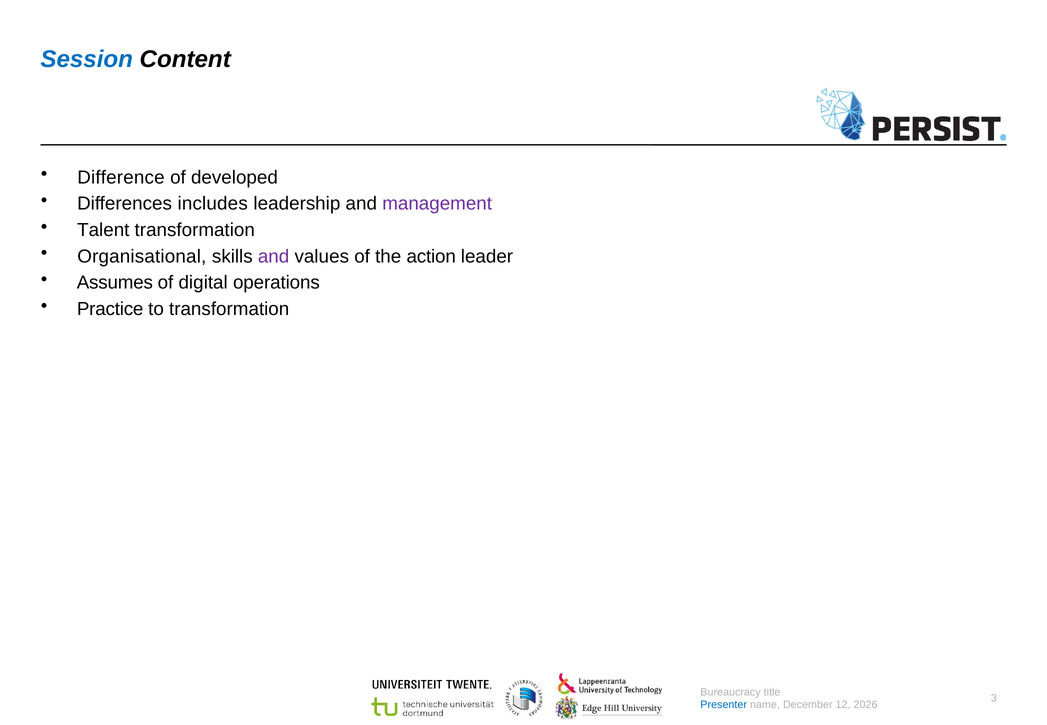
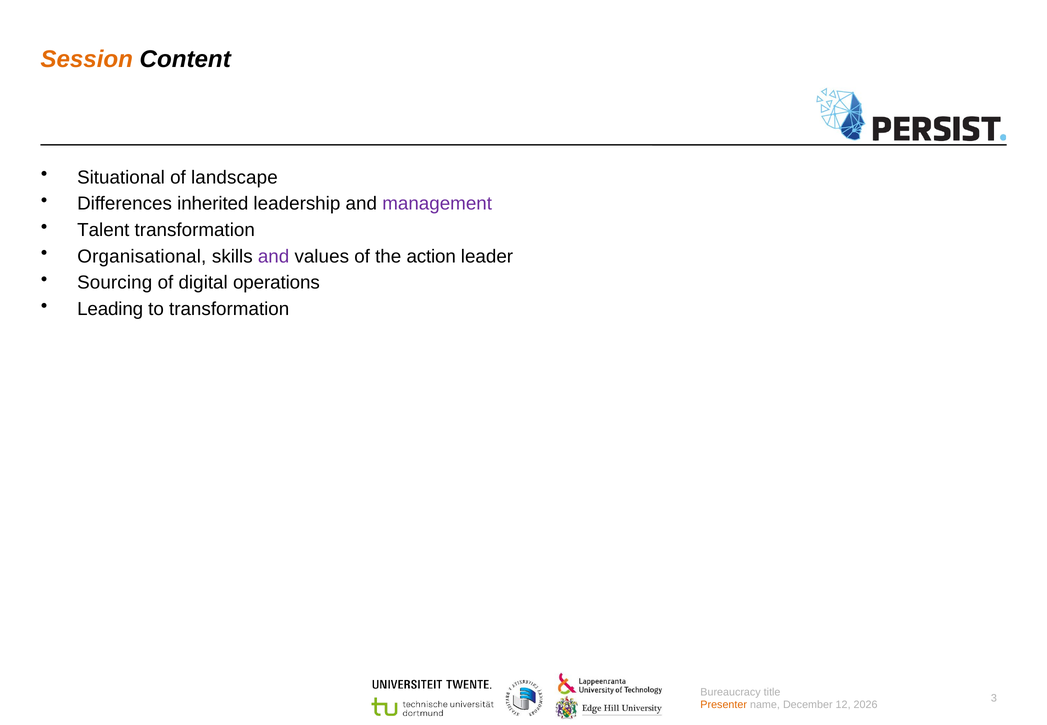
Session colour: blue -> orange
Difference: Difference -> Situational
developed: developed -> landscape
includes: includes -> inherited
Assumes: Assumes -> Sourcing
Practice: Practice -> Leading
Presenter colour: blue -> orange
